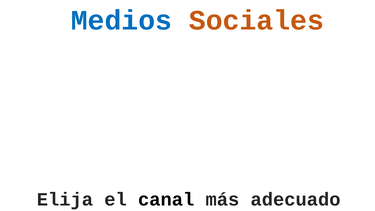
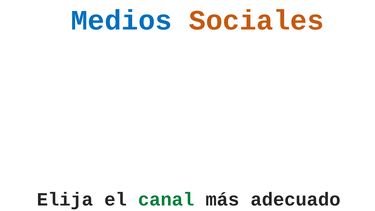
canal colour: black -> green
